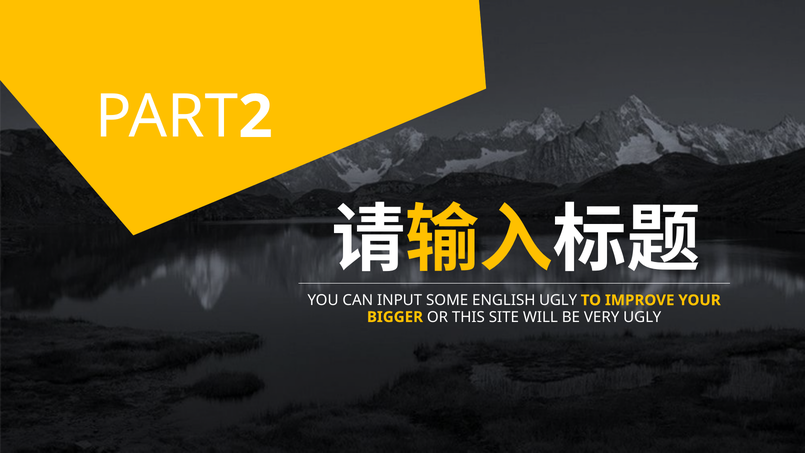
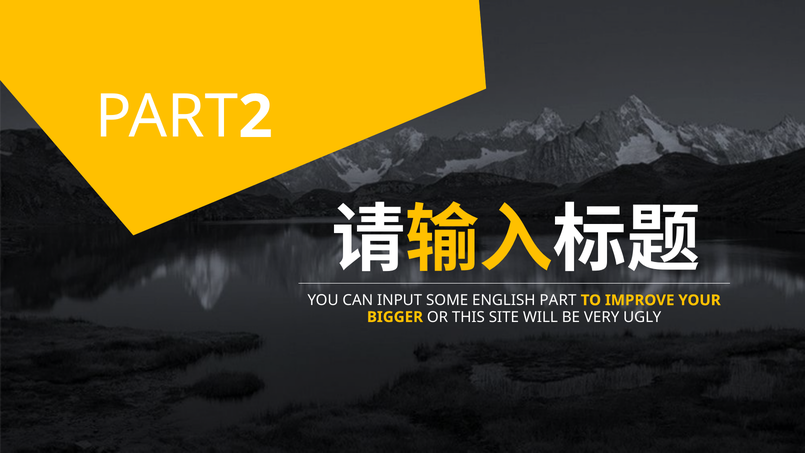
ENGLISH UGLY: UGLY -> PART
